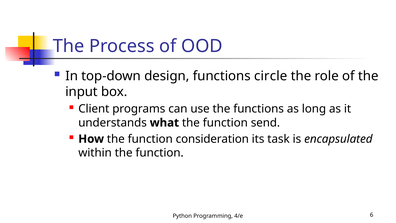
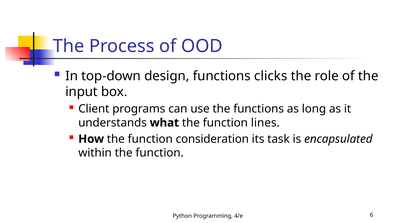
circle: circle -> clicks
send: send -> lines
